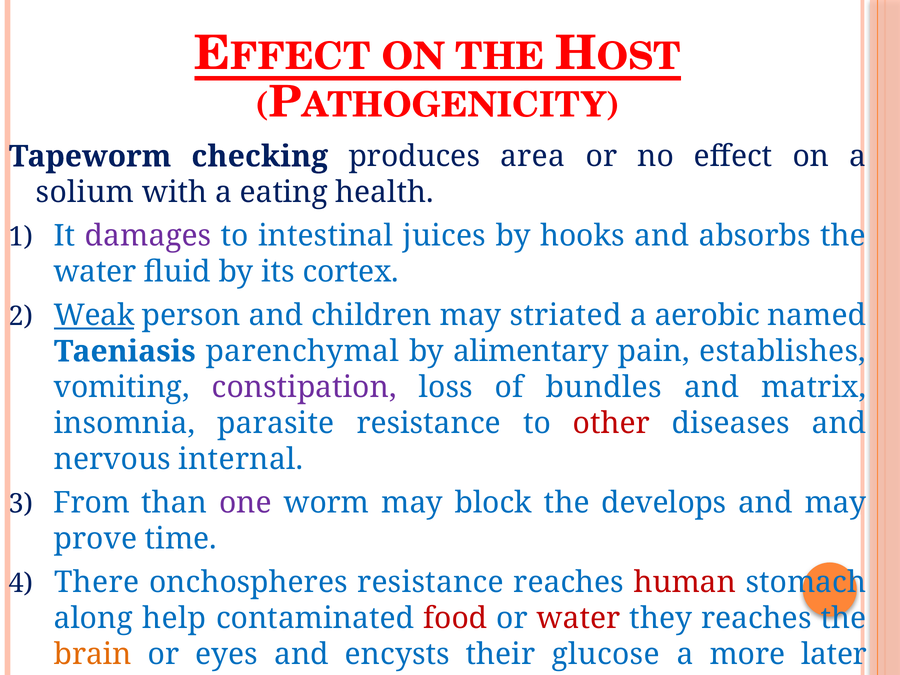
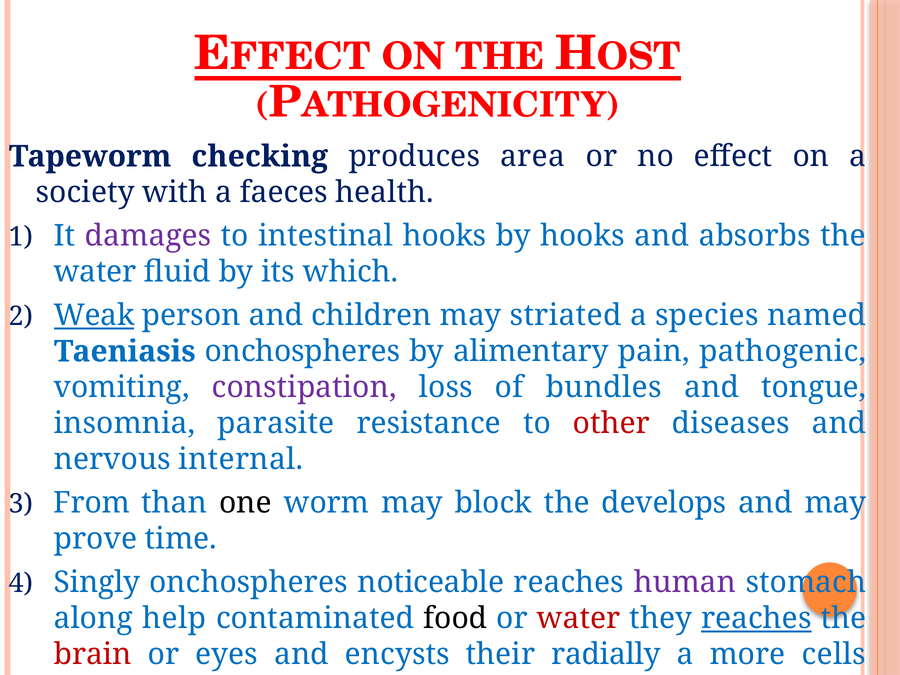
solium: solium -> society
eating: eating -> faeces
intestinal juices: juices -> hooks
cortex: cortex -> which
aerobic: aerobic -> species
Taeniasis parenchymal: parenchymal -> onchospheres
establishes: establishes -> pathogenic
matrix: matrix -> tongue
one colour: purple -> black
There: There -> Singly
onchospheres resistance: resistance -> noticeable
human colour: red -> purple
food colour: red -> black
reaches at (756, 619) underline: none -> present
brain colour: orange -> red
glucose: glucose -> radially
later: later -> cells
